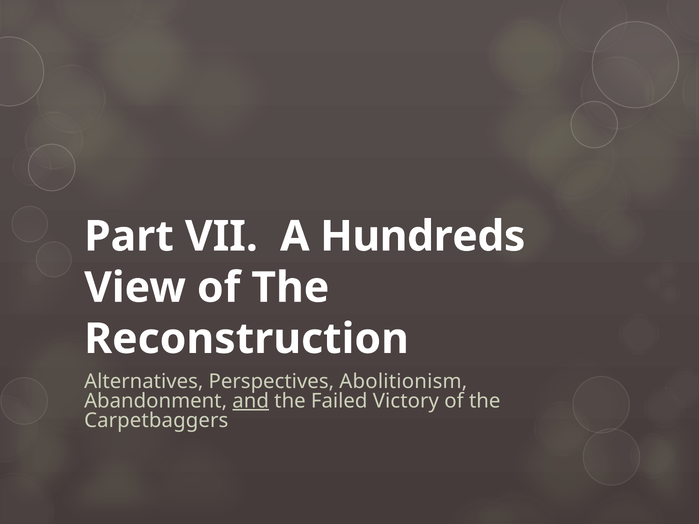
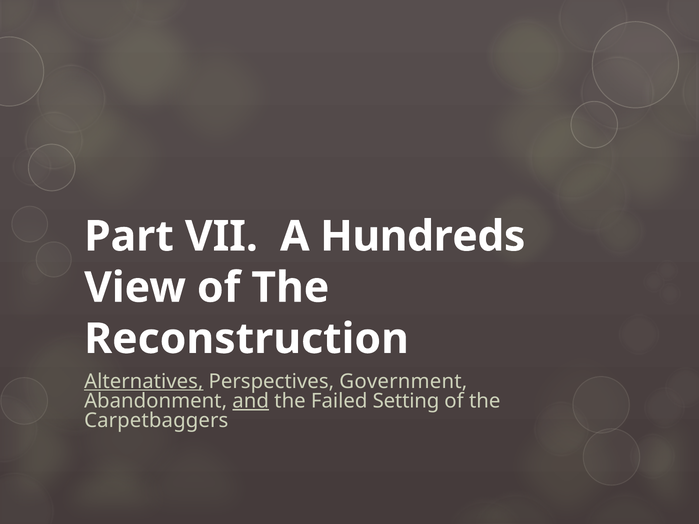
Alternatives underline: none -> present
Abolitionism: Abolitionism -> Government
Victory: Victory -> Setting
